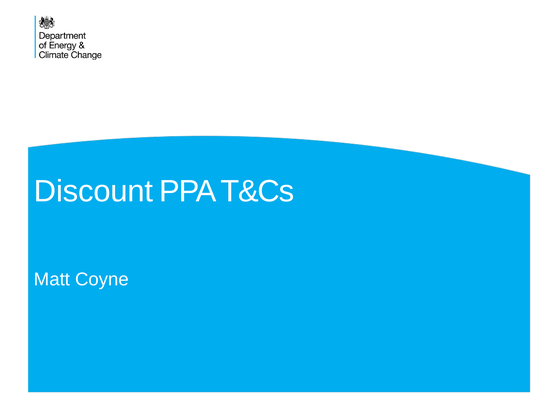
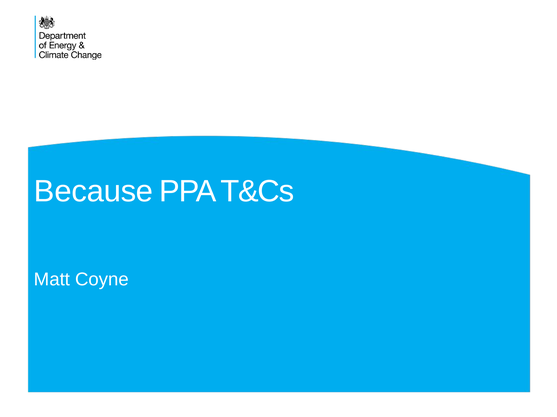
Discount: Discount -> Because
